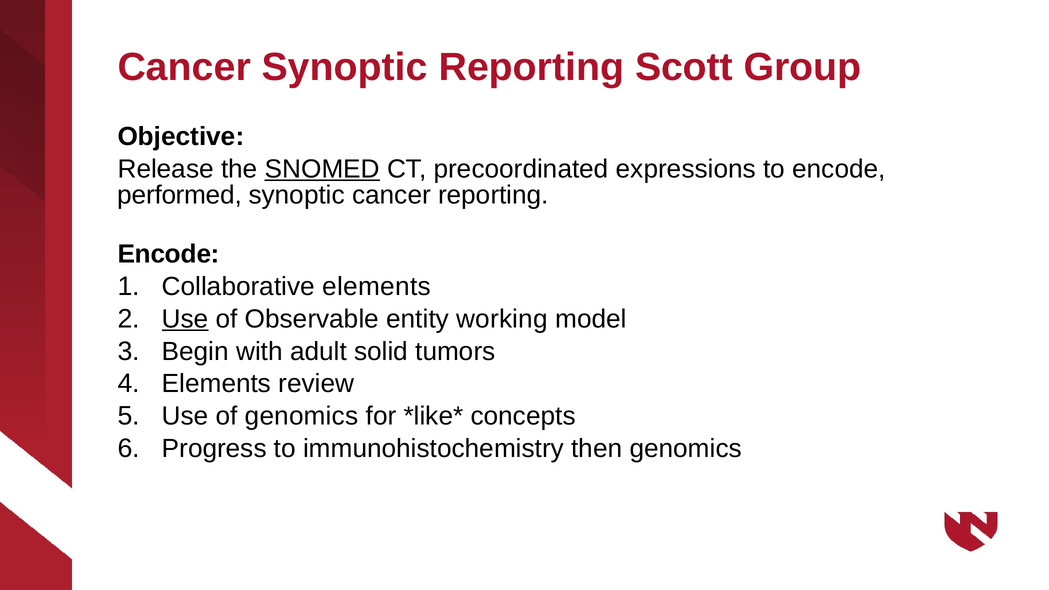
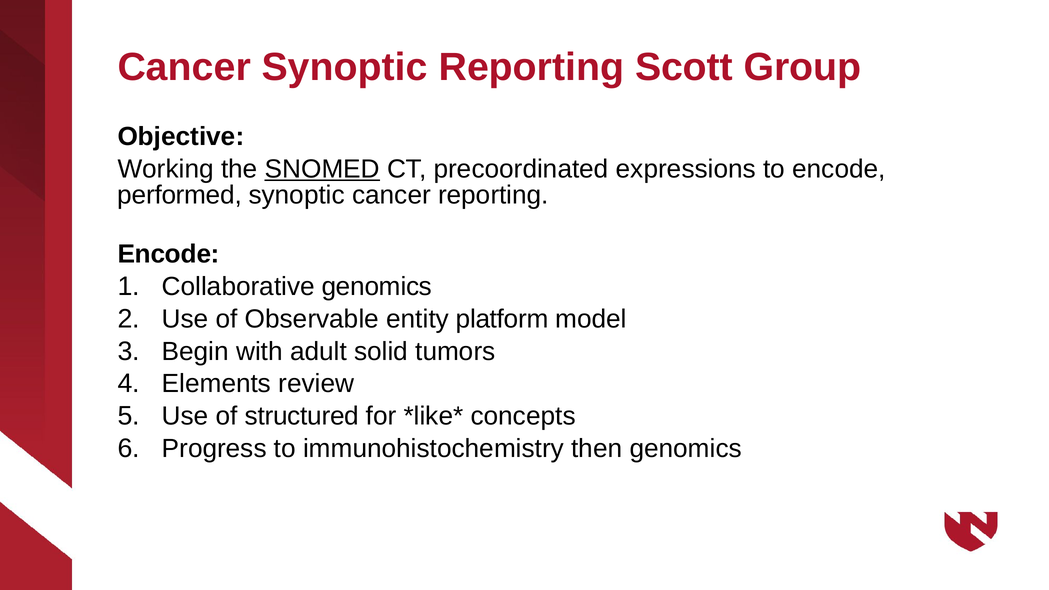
Release: Release -> Working
Collaborative elements: elements -> genomics
Use at (185, 319) underline: present -> none
working: working -> platform
of genomics: genomics -> structured
